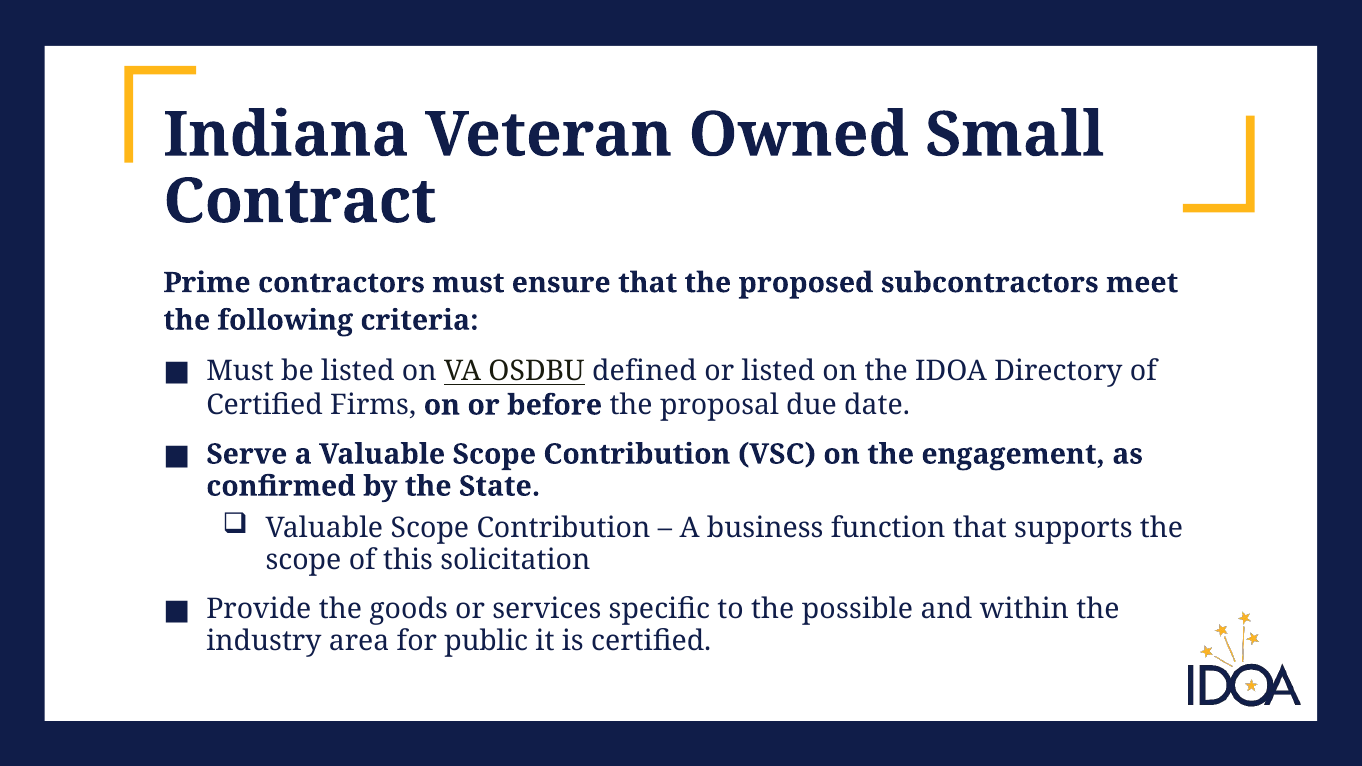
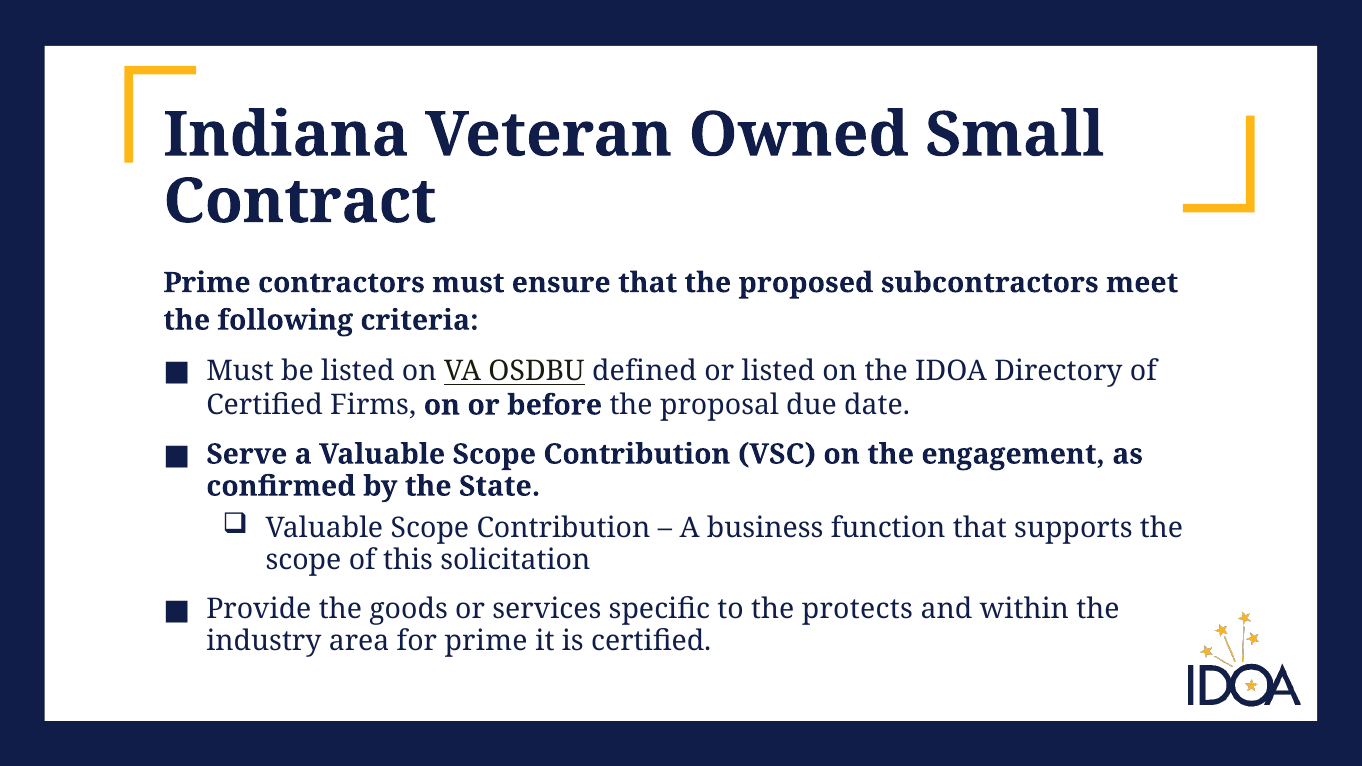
possible: possible -> protects
for public: public -> prime
